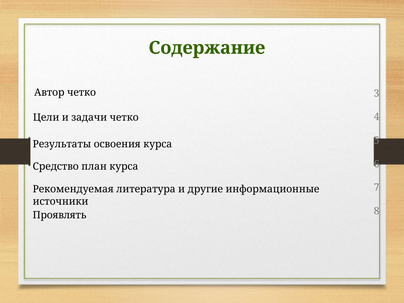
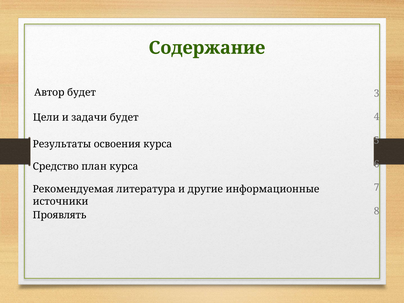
Автор четко: четко -> будет
задачи четко: четко -> будет
